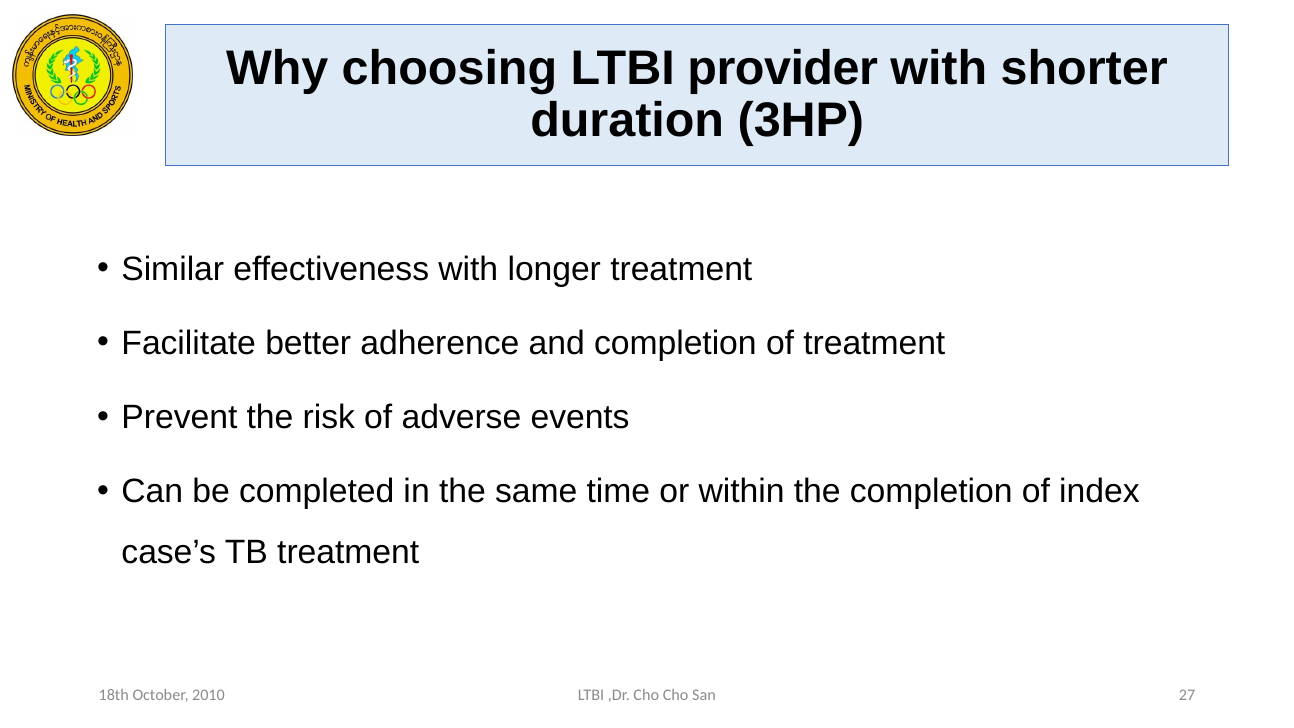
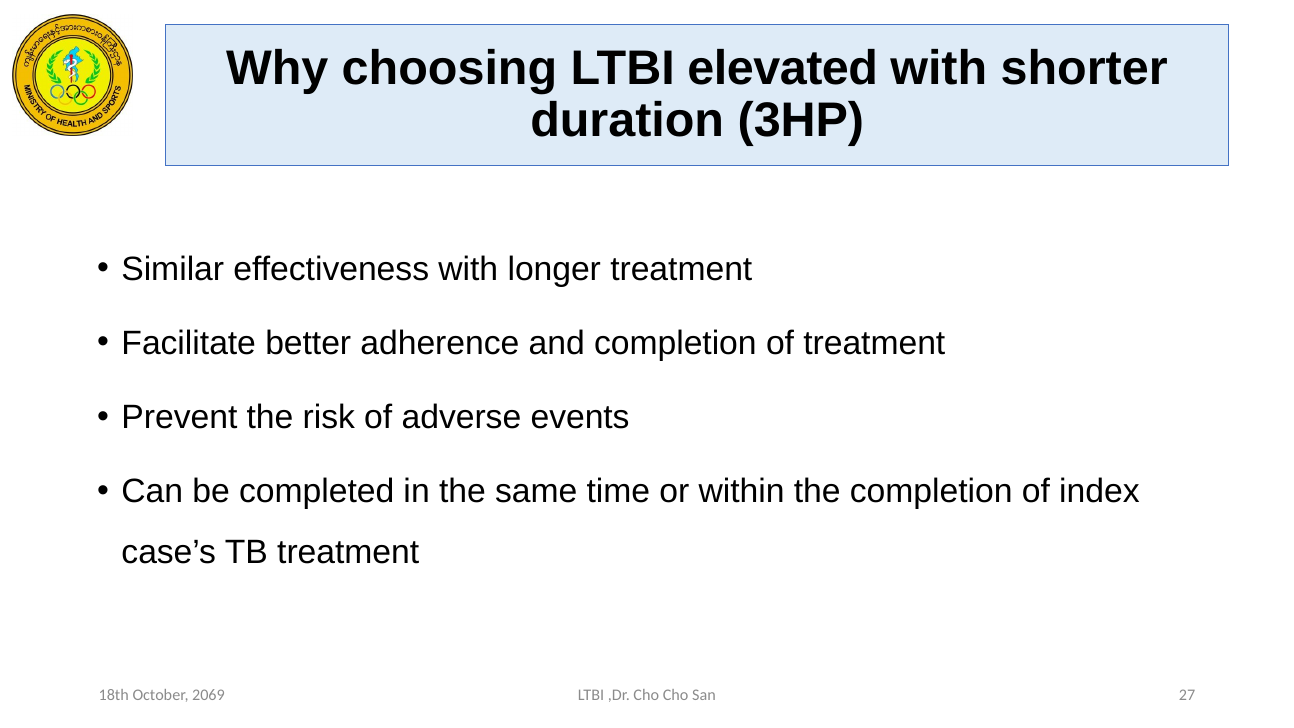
provider: provider -> elevated
2010: 2010 -> 2069
